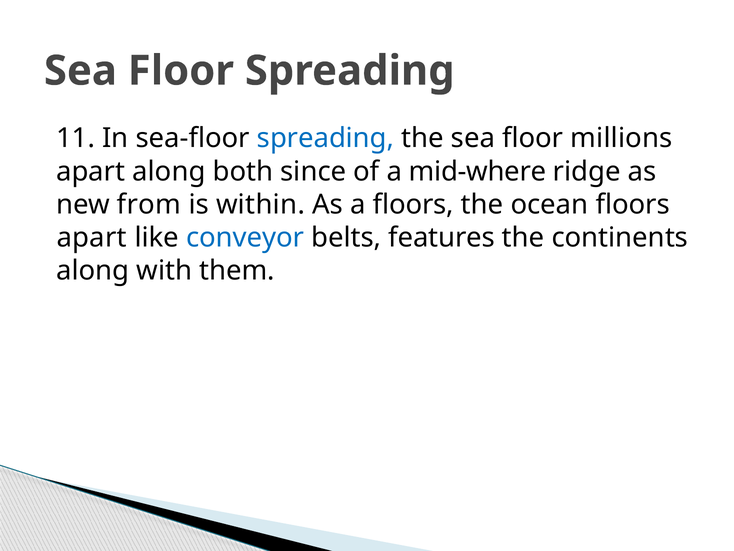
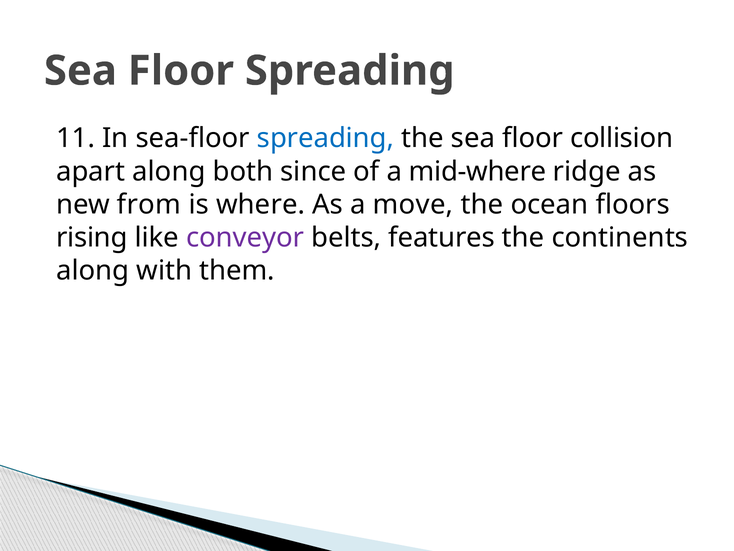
millions: millions -> collision
within: within -> where
a floors: floors -> move
apart at (92, 237): apart -> rising
conveyor colour: blue -> purple
